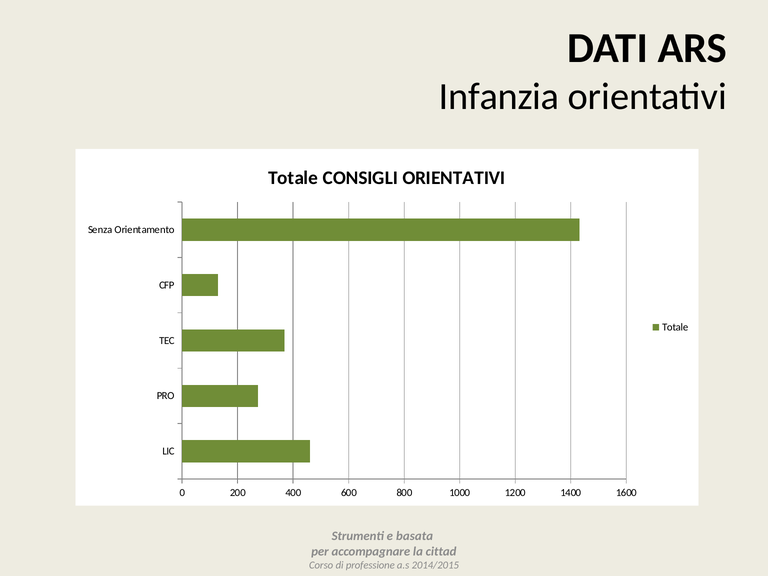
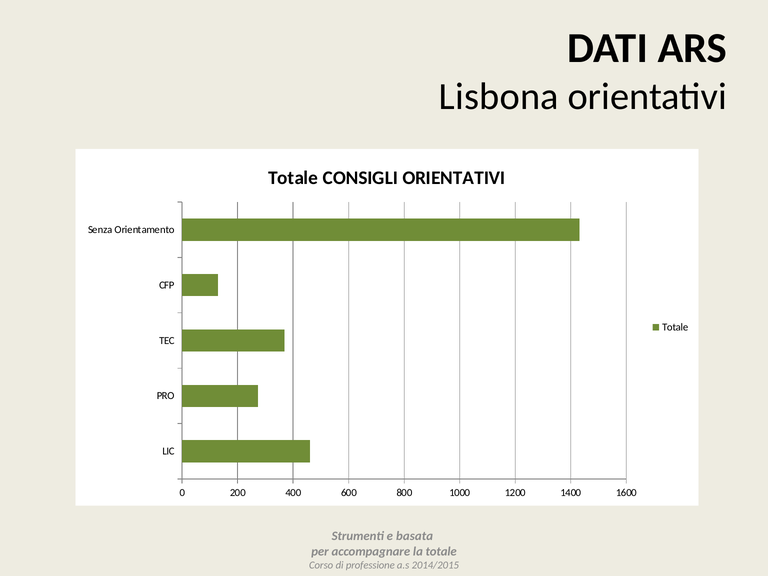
Infanzia: Infanzia -> Lisbona
la cittad: cittad -> totale
